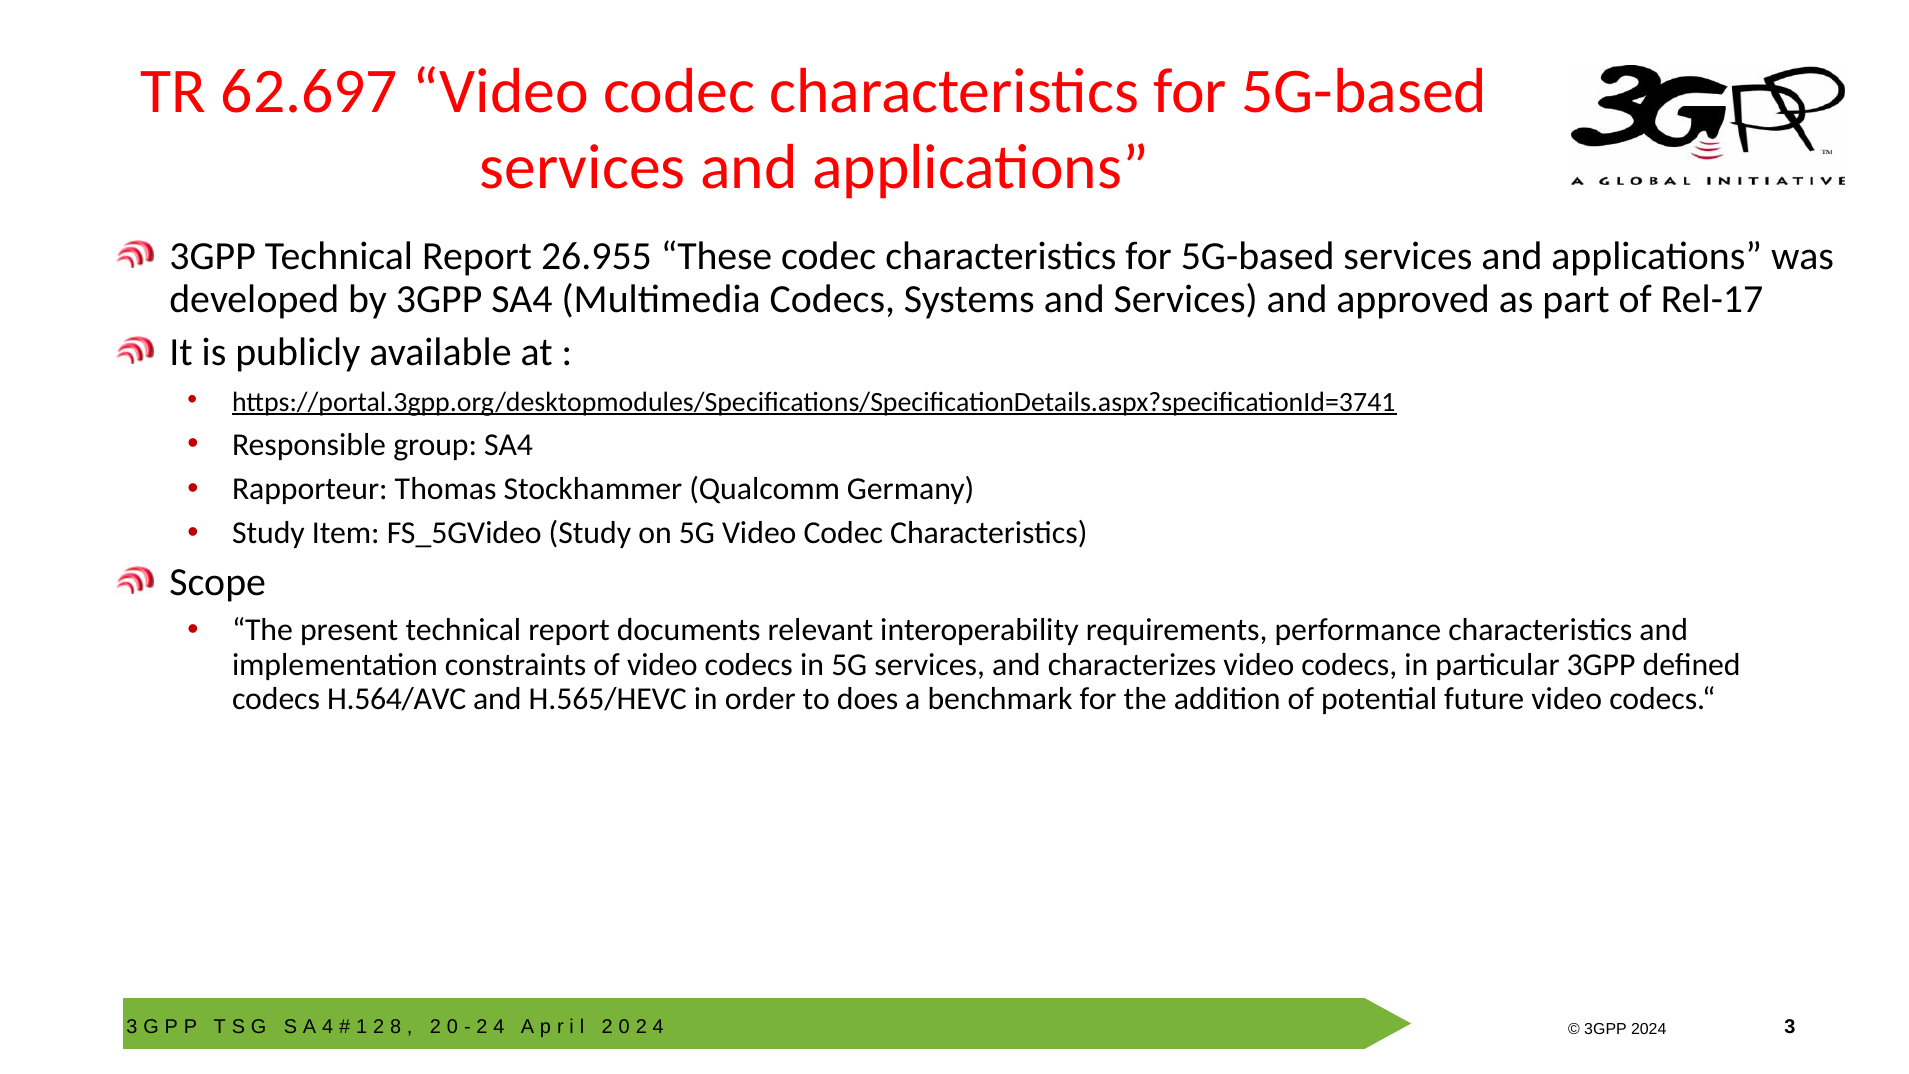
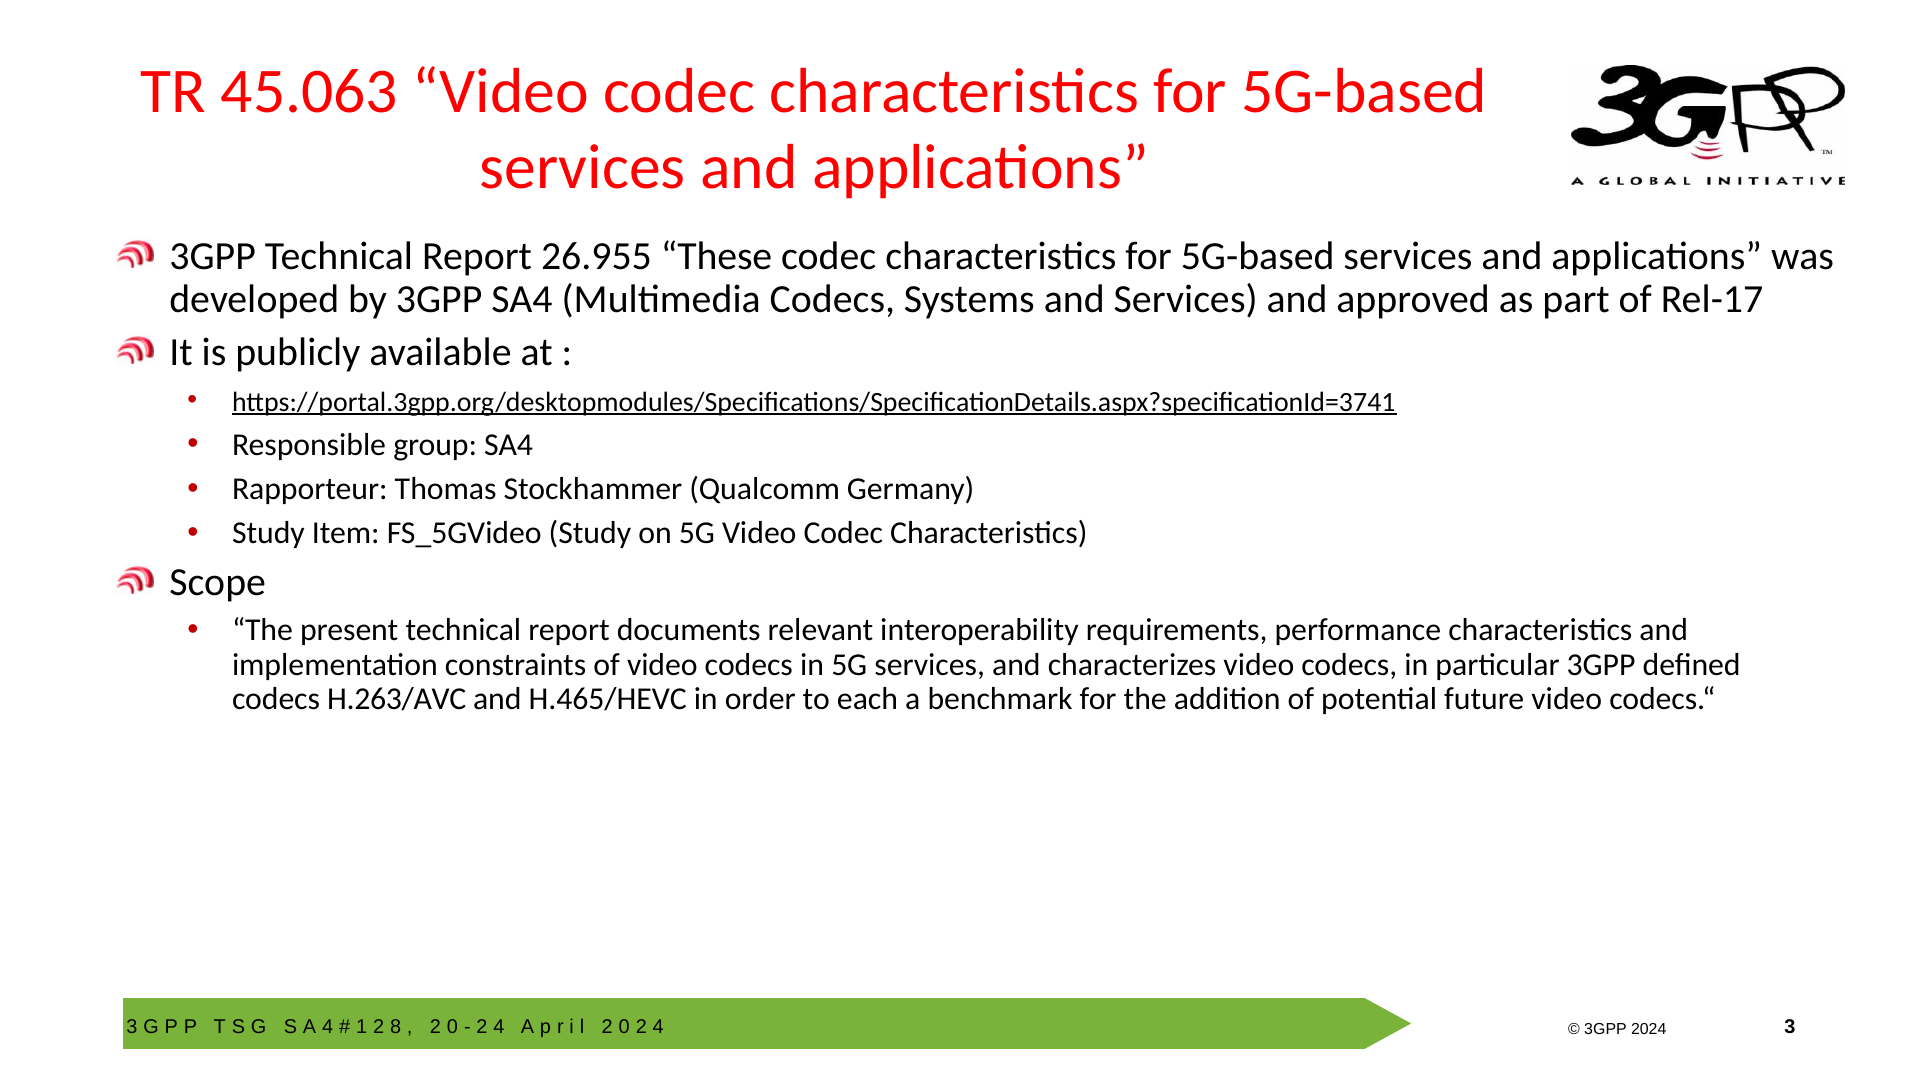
62.697: 62.697 -> 45.063
H.564/AVC: H.564/AVC -> H.263/AVC
H.565/HEVC: H.565/HEVC -> H.465/HEVC
does: does -> each
